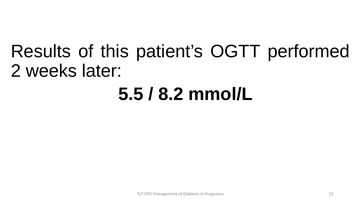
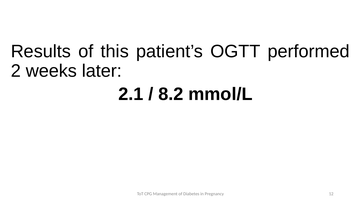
5.5: 5.5 -> 2.1
